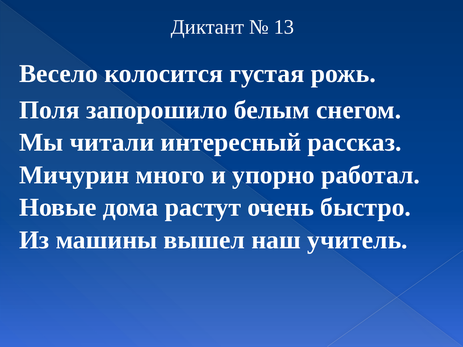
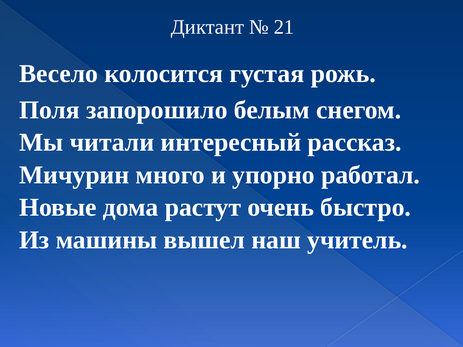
13: 13 -> 21
